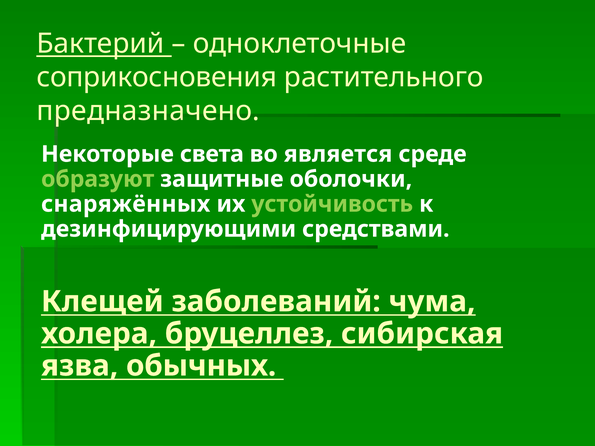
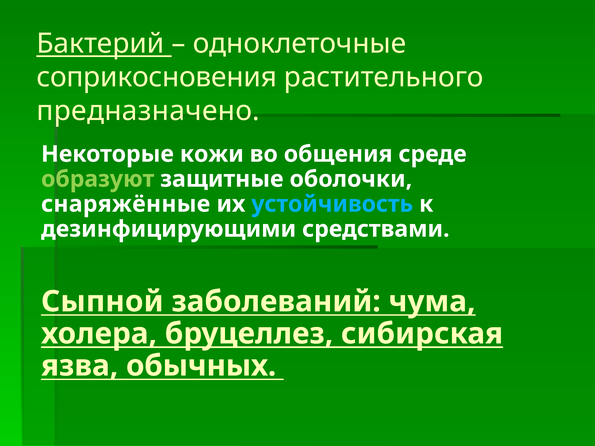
света: света -> кожи
является: является -> общения
снаряжённых: снаряжённых -> снаряжённые
устойчивость colour: light green -> light blue
Клещей: Клещей -> Сыпной
